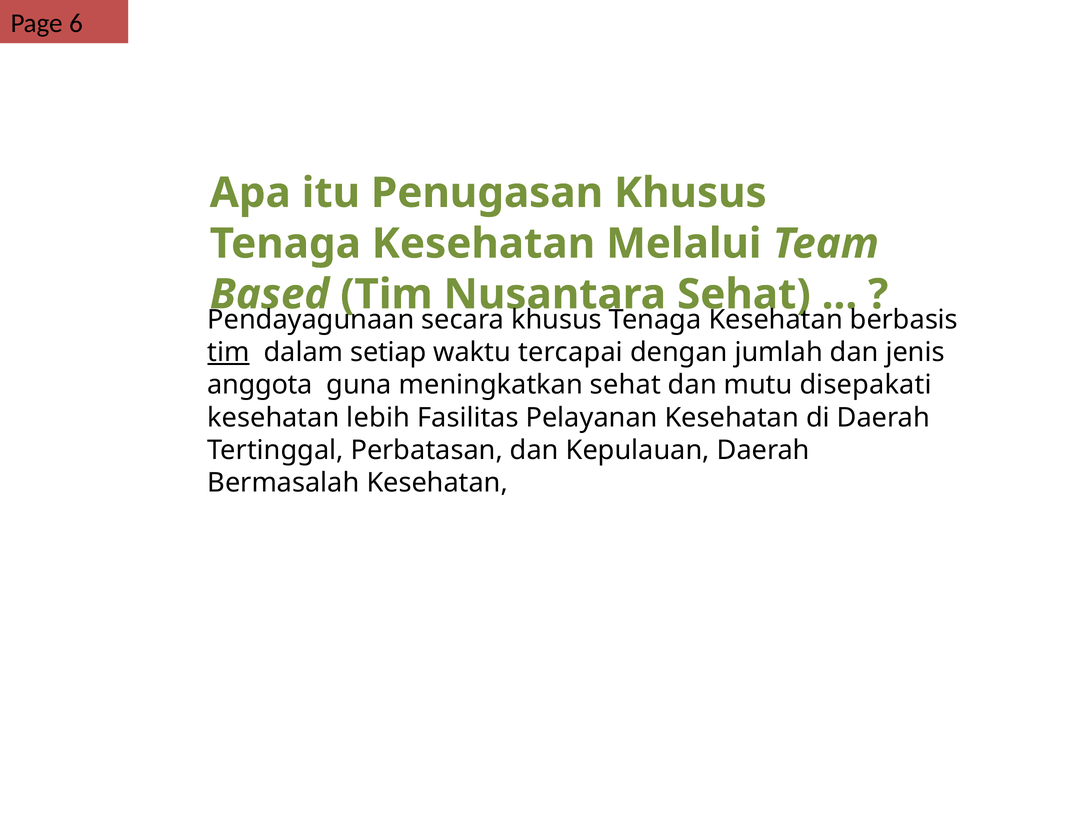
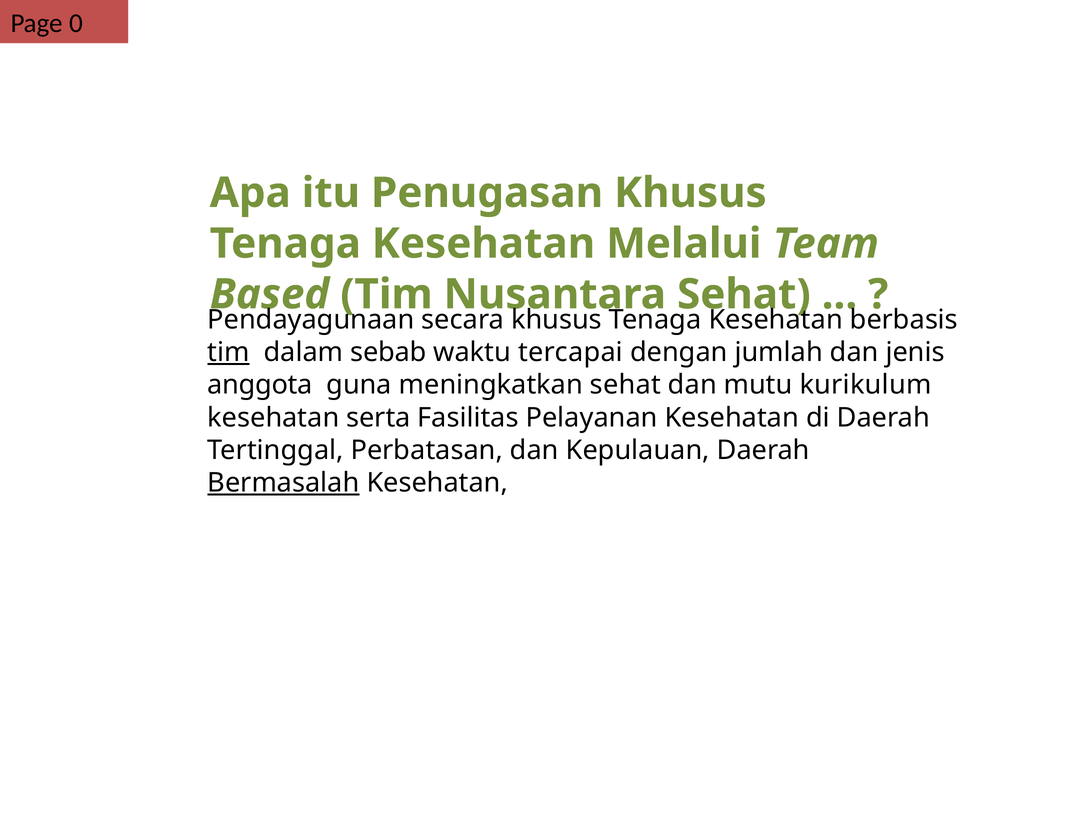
6: 6 -> 0
setiap: setiap -> sebab
disepakati: disepakati -> kurikulum
lebih: lebih -> serta
Bermasalah underline: none -> present
